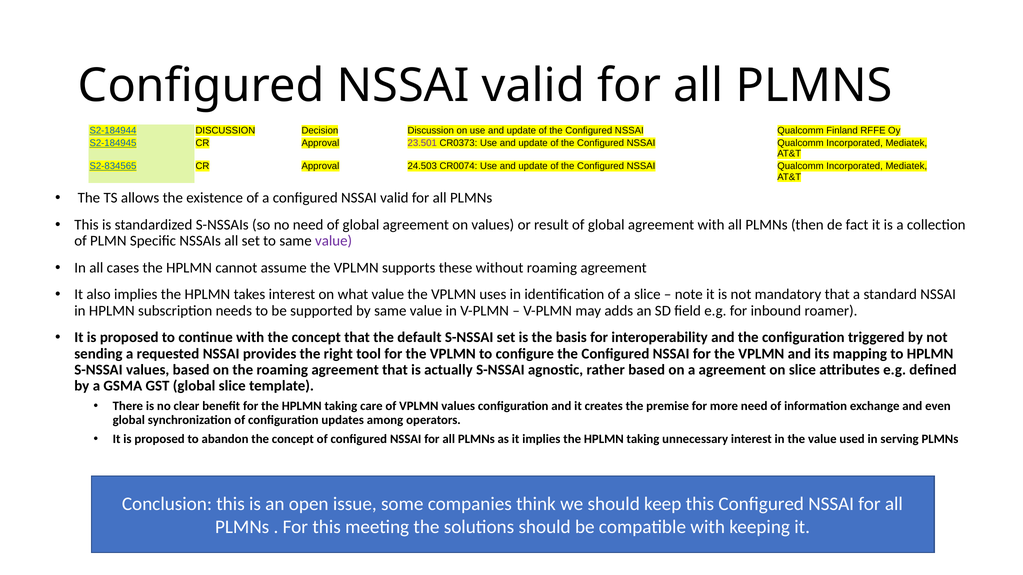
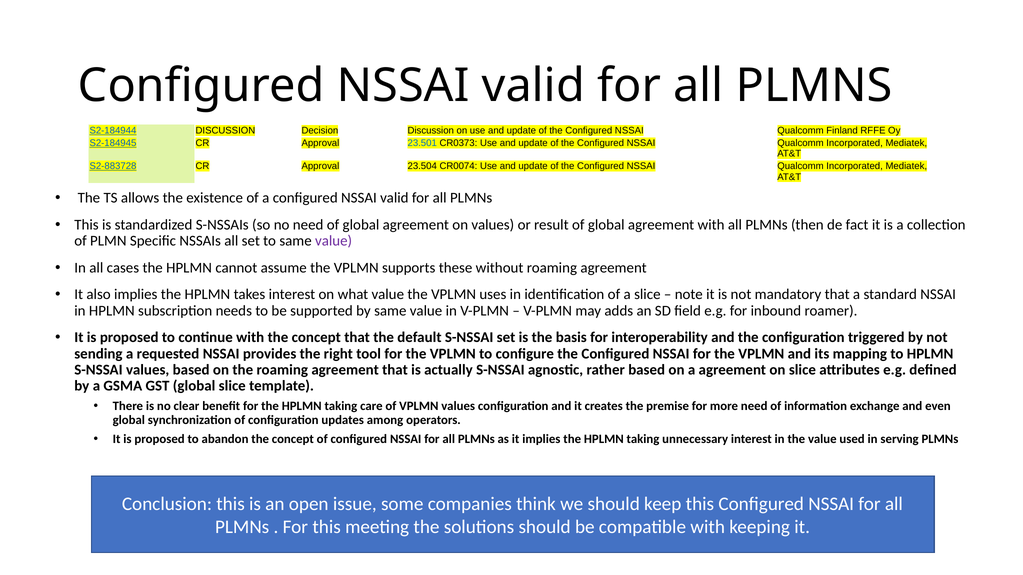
23.501 colour: purple -> blue
S2-834565: S2-834565 -> S2-883728
24.503: 24.503 -> 23.504
